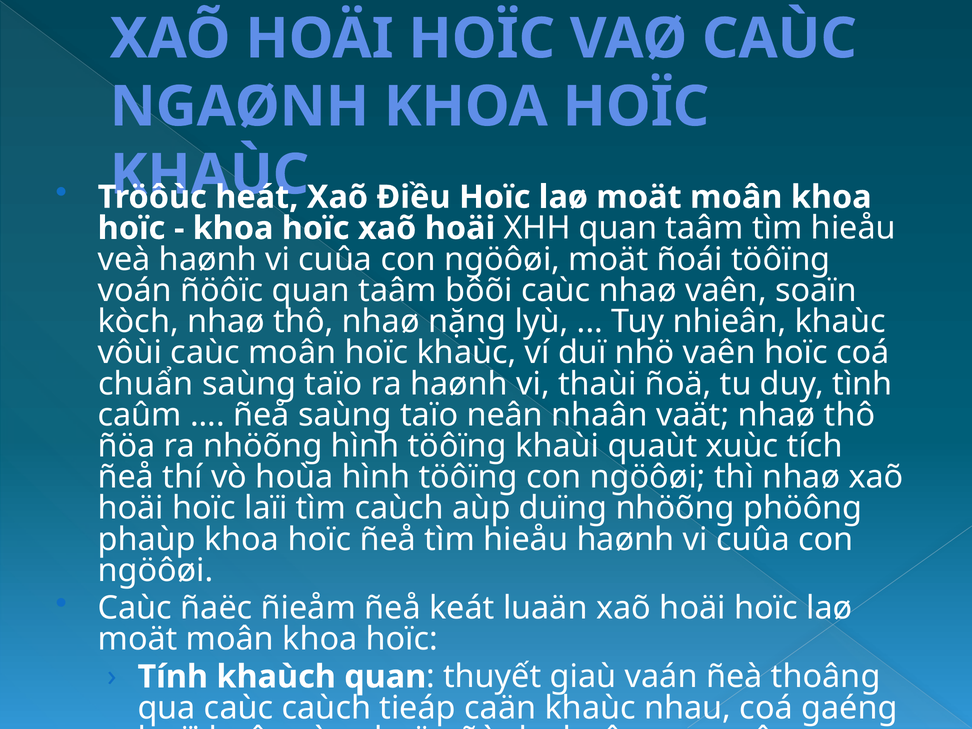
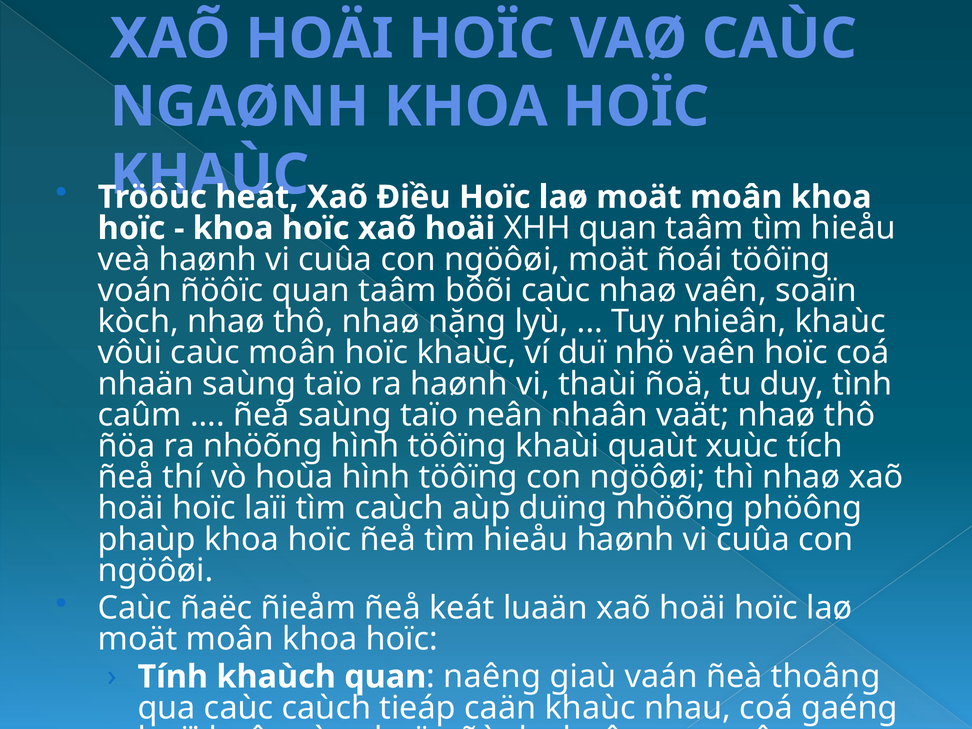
chuẩn at (146, 384): chuẩn -> nhaän
thuyết: thuyết -> naêng
